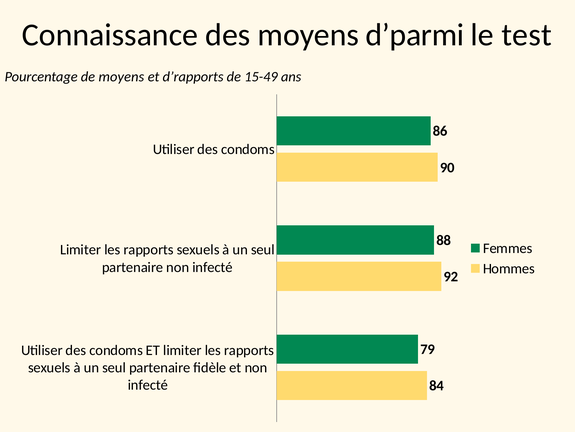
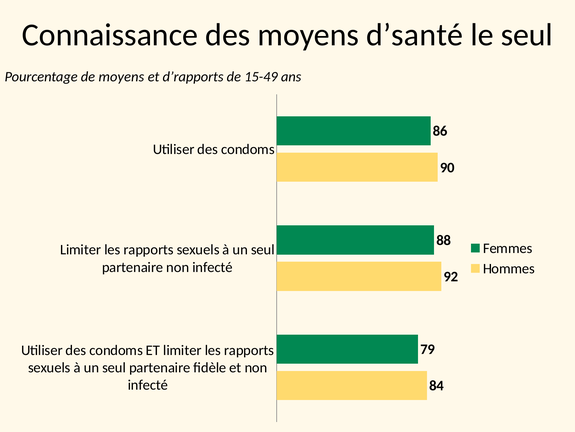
d’parmi: d’parmi -> d’santé
le test: test -> seul
